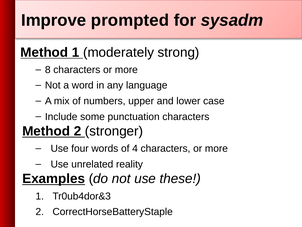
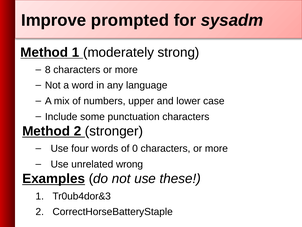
4: 4 -> 0
reality: reality -> wrong
